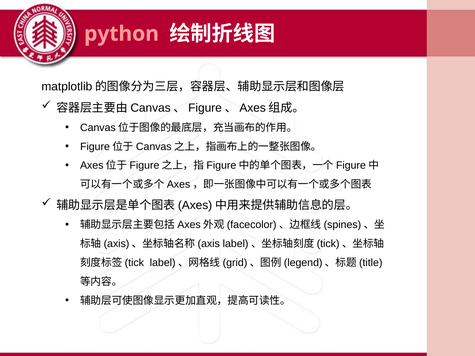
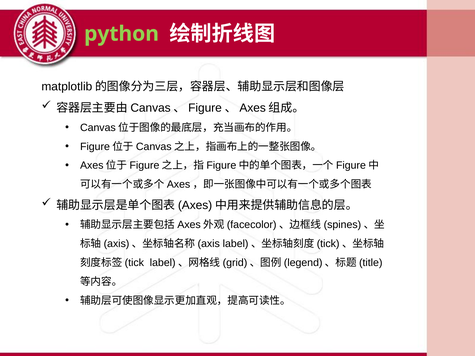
python colour: pink -> light green
